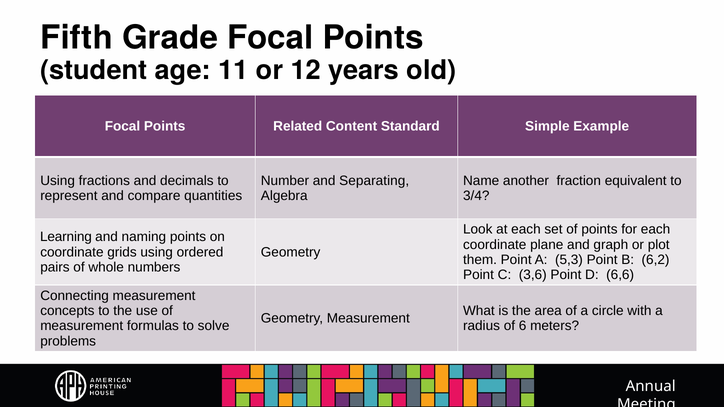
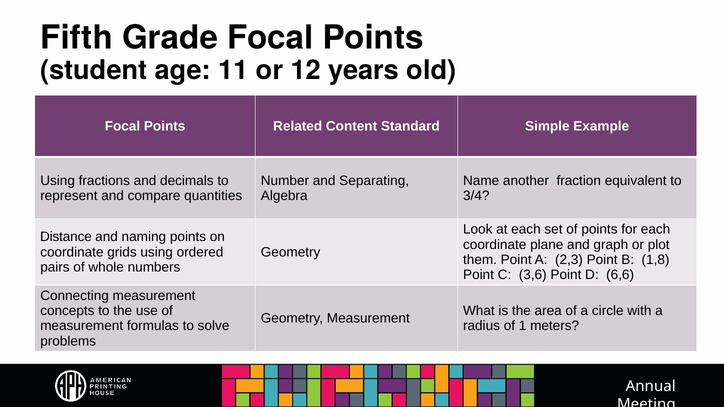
Learning: Learning -> Distance
5,3: 5,3 -> 2,3
6,2: 6,2 -> 1,8
6: 6 -> 1
